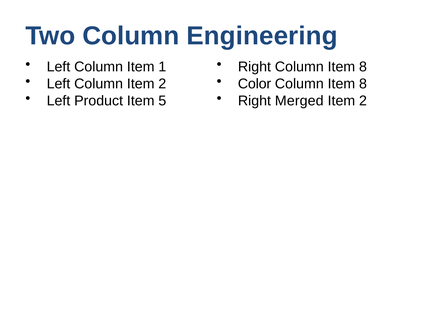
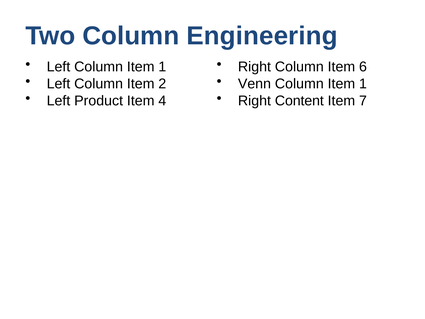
Right Column Item 8: 8 -> 6
Color: Color -> Venn
8 at (363, 84): 8 -> 1
5: 5 -> 4
Merged: Merged -> Content
2 at (363, 101): 2 -> 7
